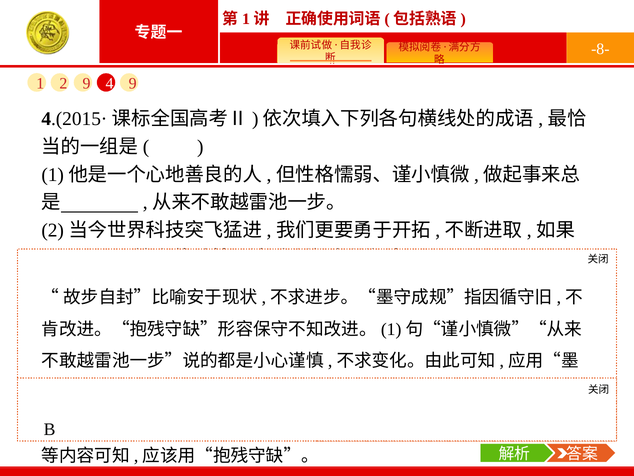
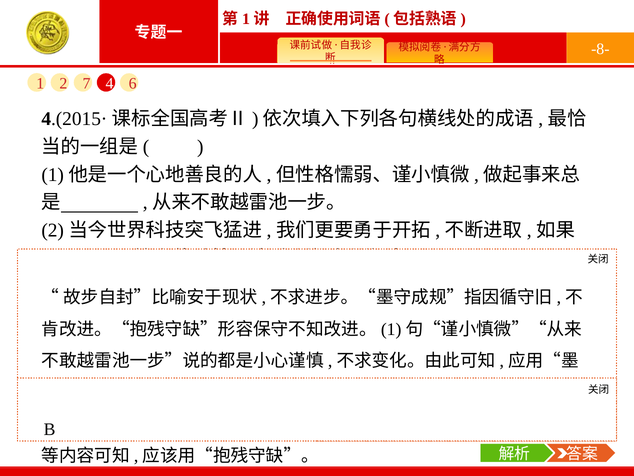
2 9: 9 -> 7
4 9: 9 -> 6
